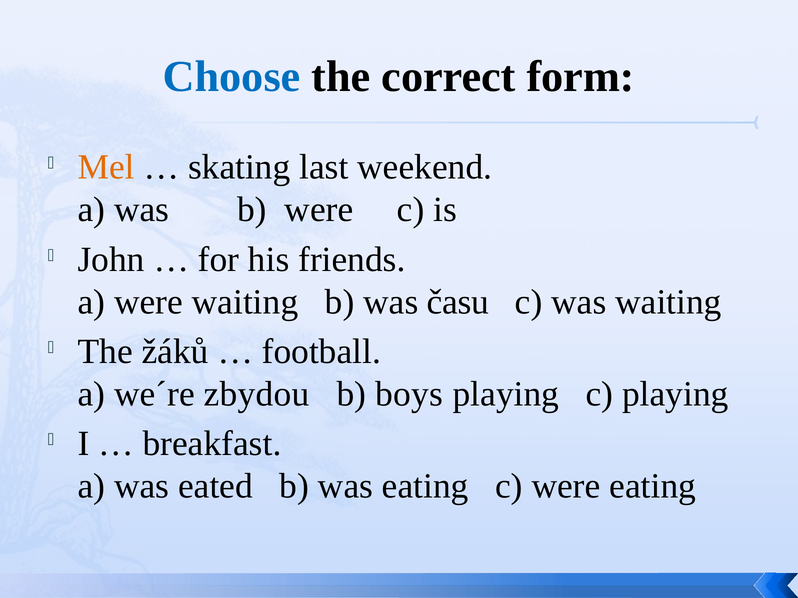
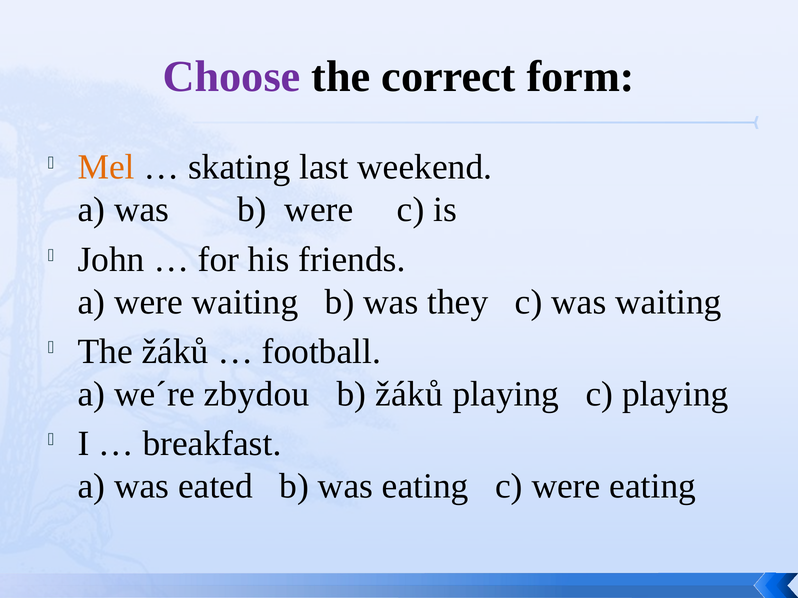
Choose colour: blue -> purple
času: času -> they
b boys: boys -> žáků
